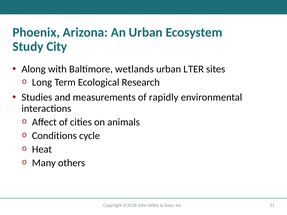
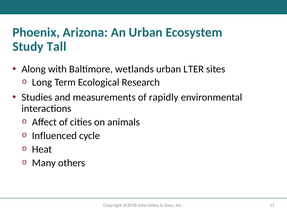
City: City -> Tall
Conditions: Conditions -> Influenced
